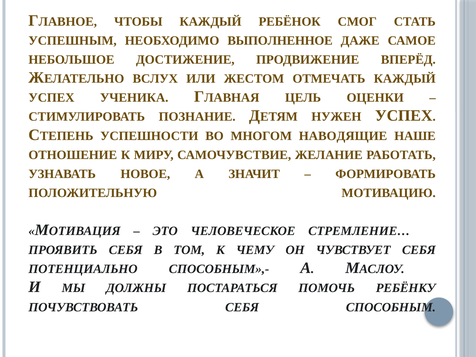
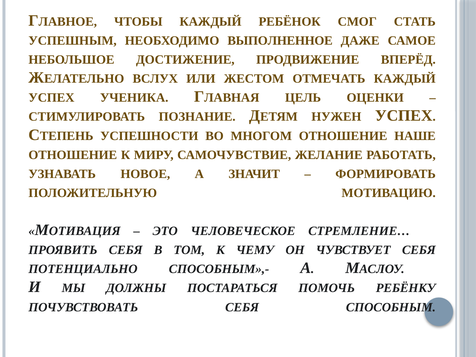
МНОГОМ НАВОДЯЩИЕ: НАВОДЯЩИЕ -> ОТНОШЕНИЕ
